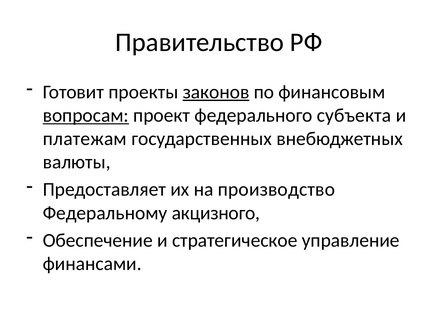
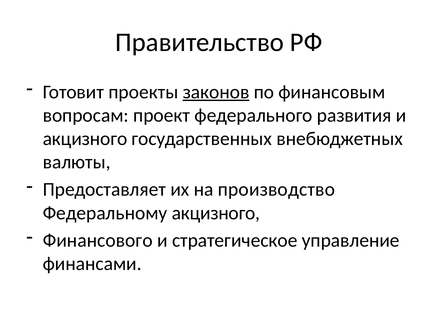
вопросам underline: present -> none
субъекта: субъекта -> развития
платежам at (85, 139): платежам -> акцизного
Обеспечение: Обеспечение -> Финансового
